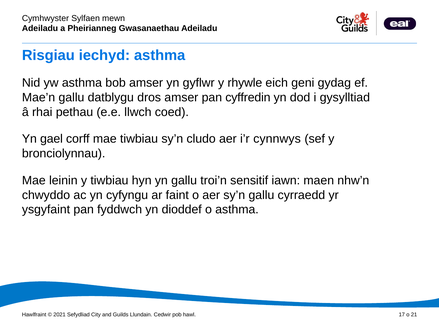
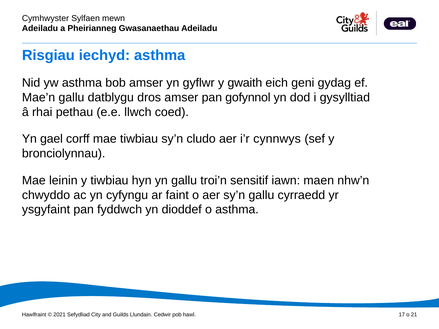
rhywle: rhywle -> gwaith
cyffredin: cyffredin -> gofynnol
